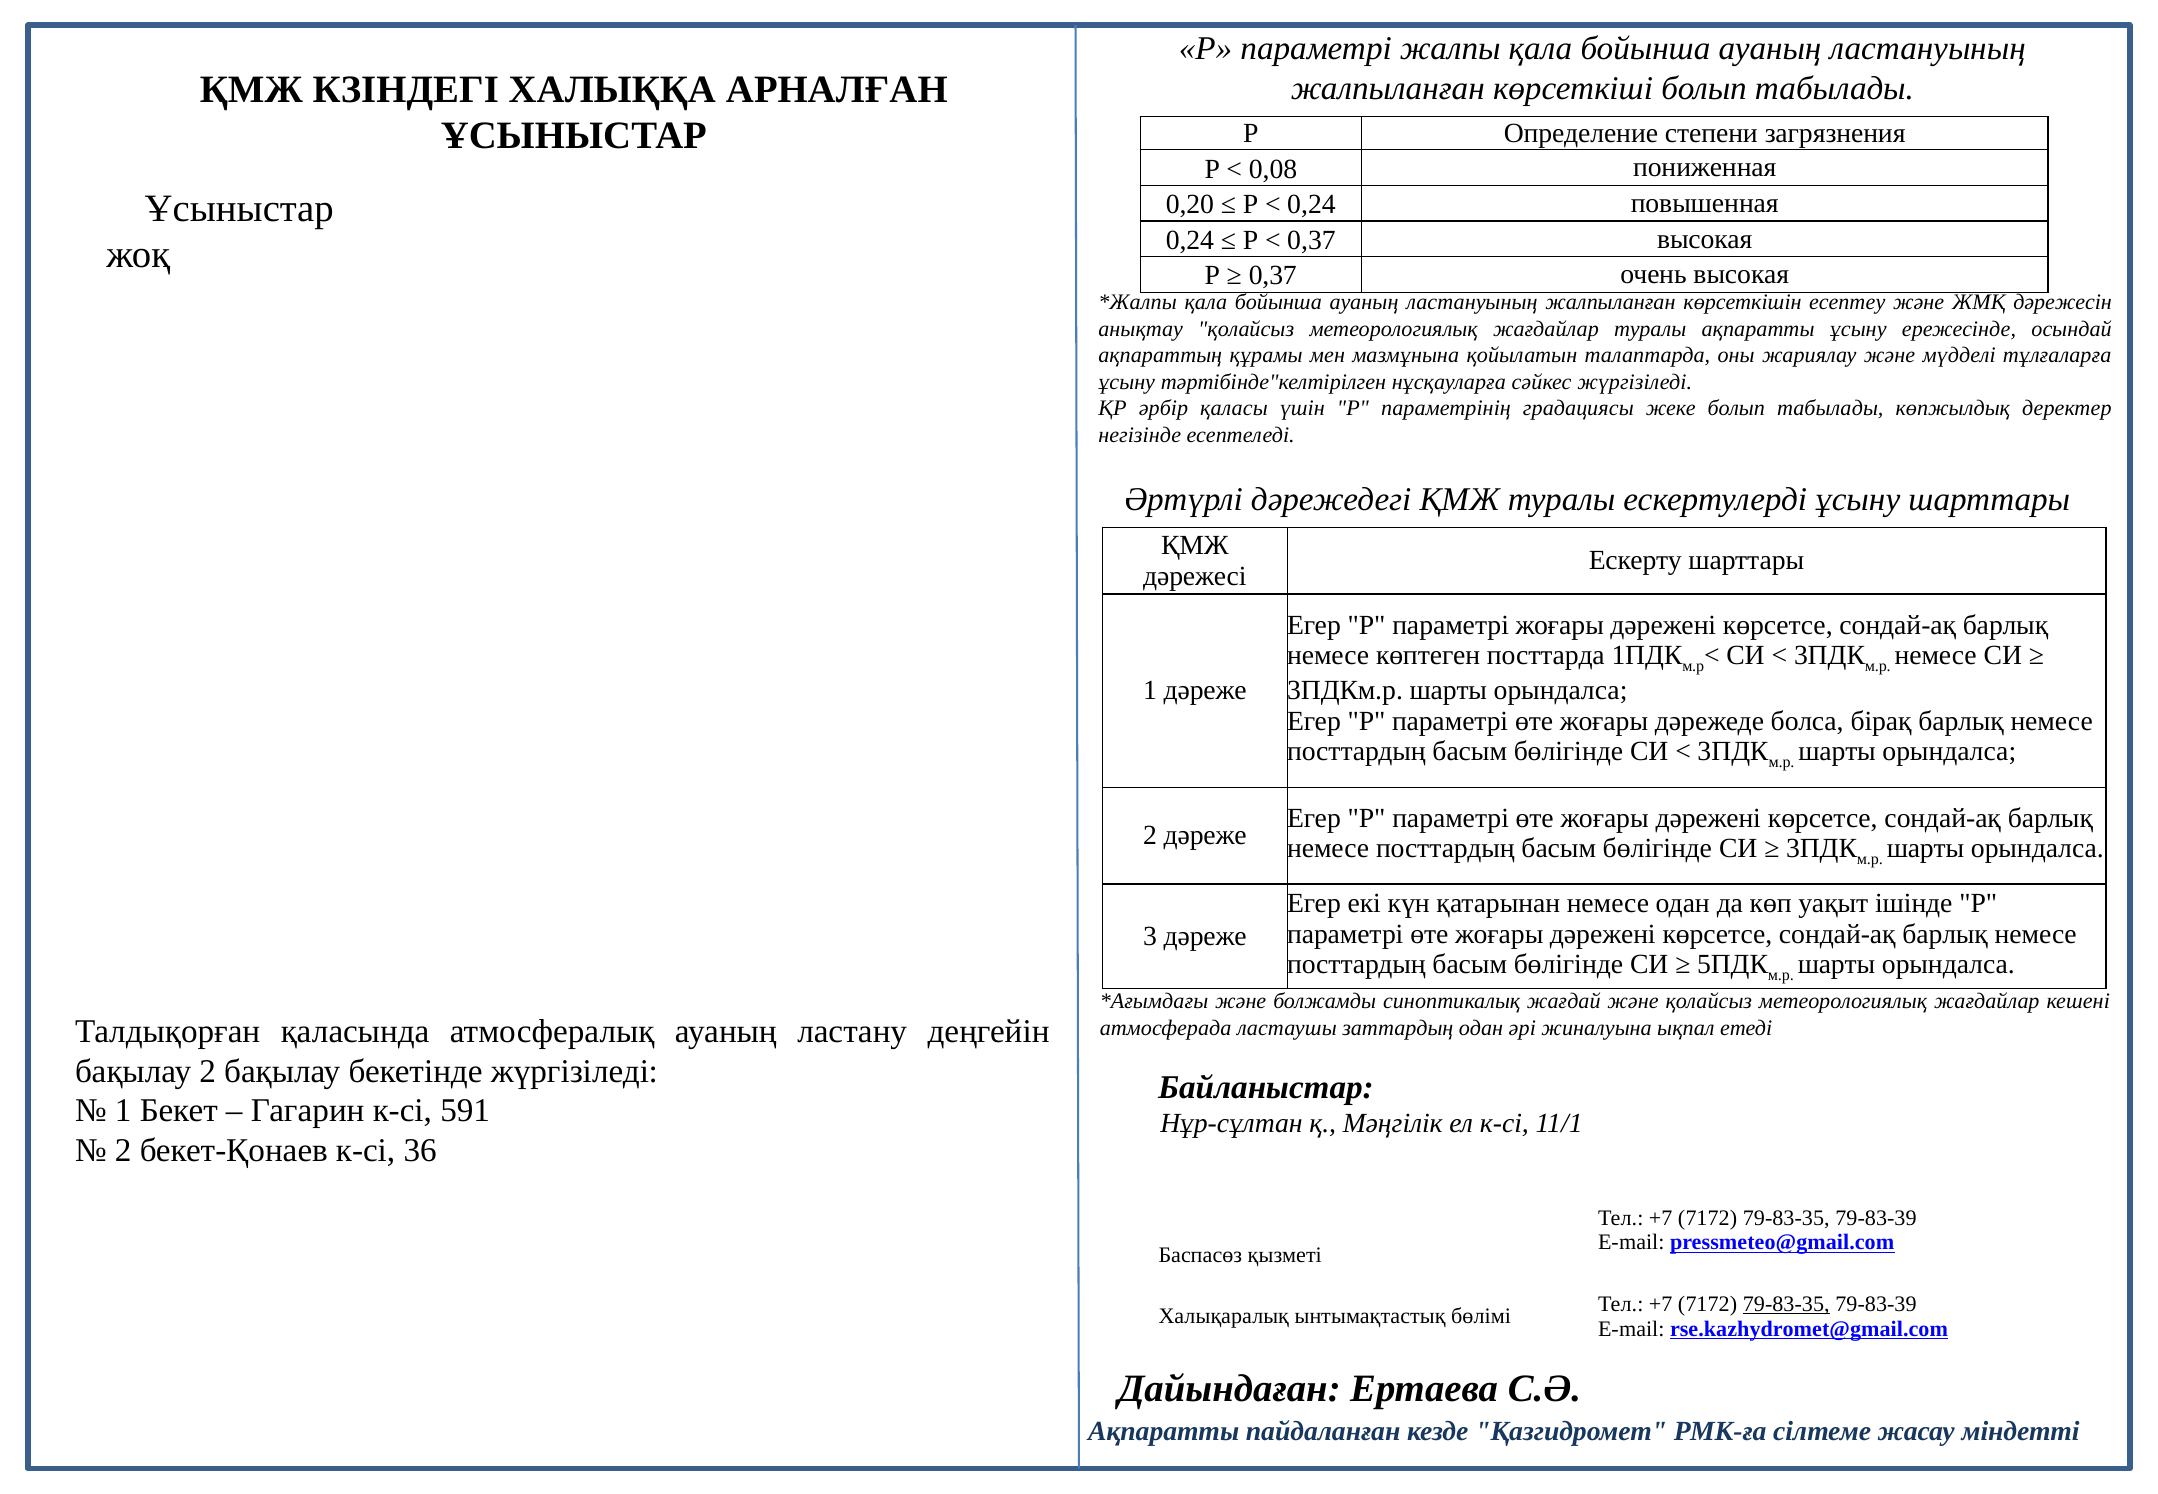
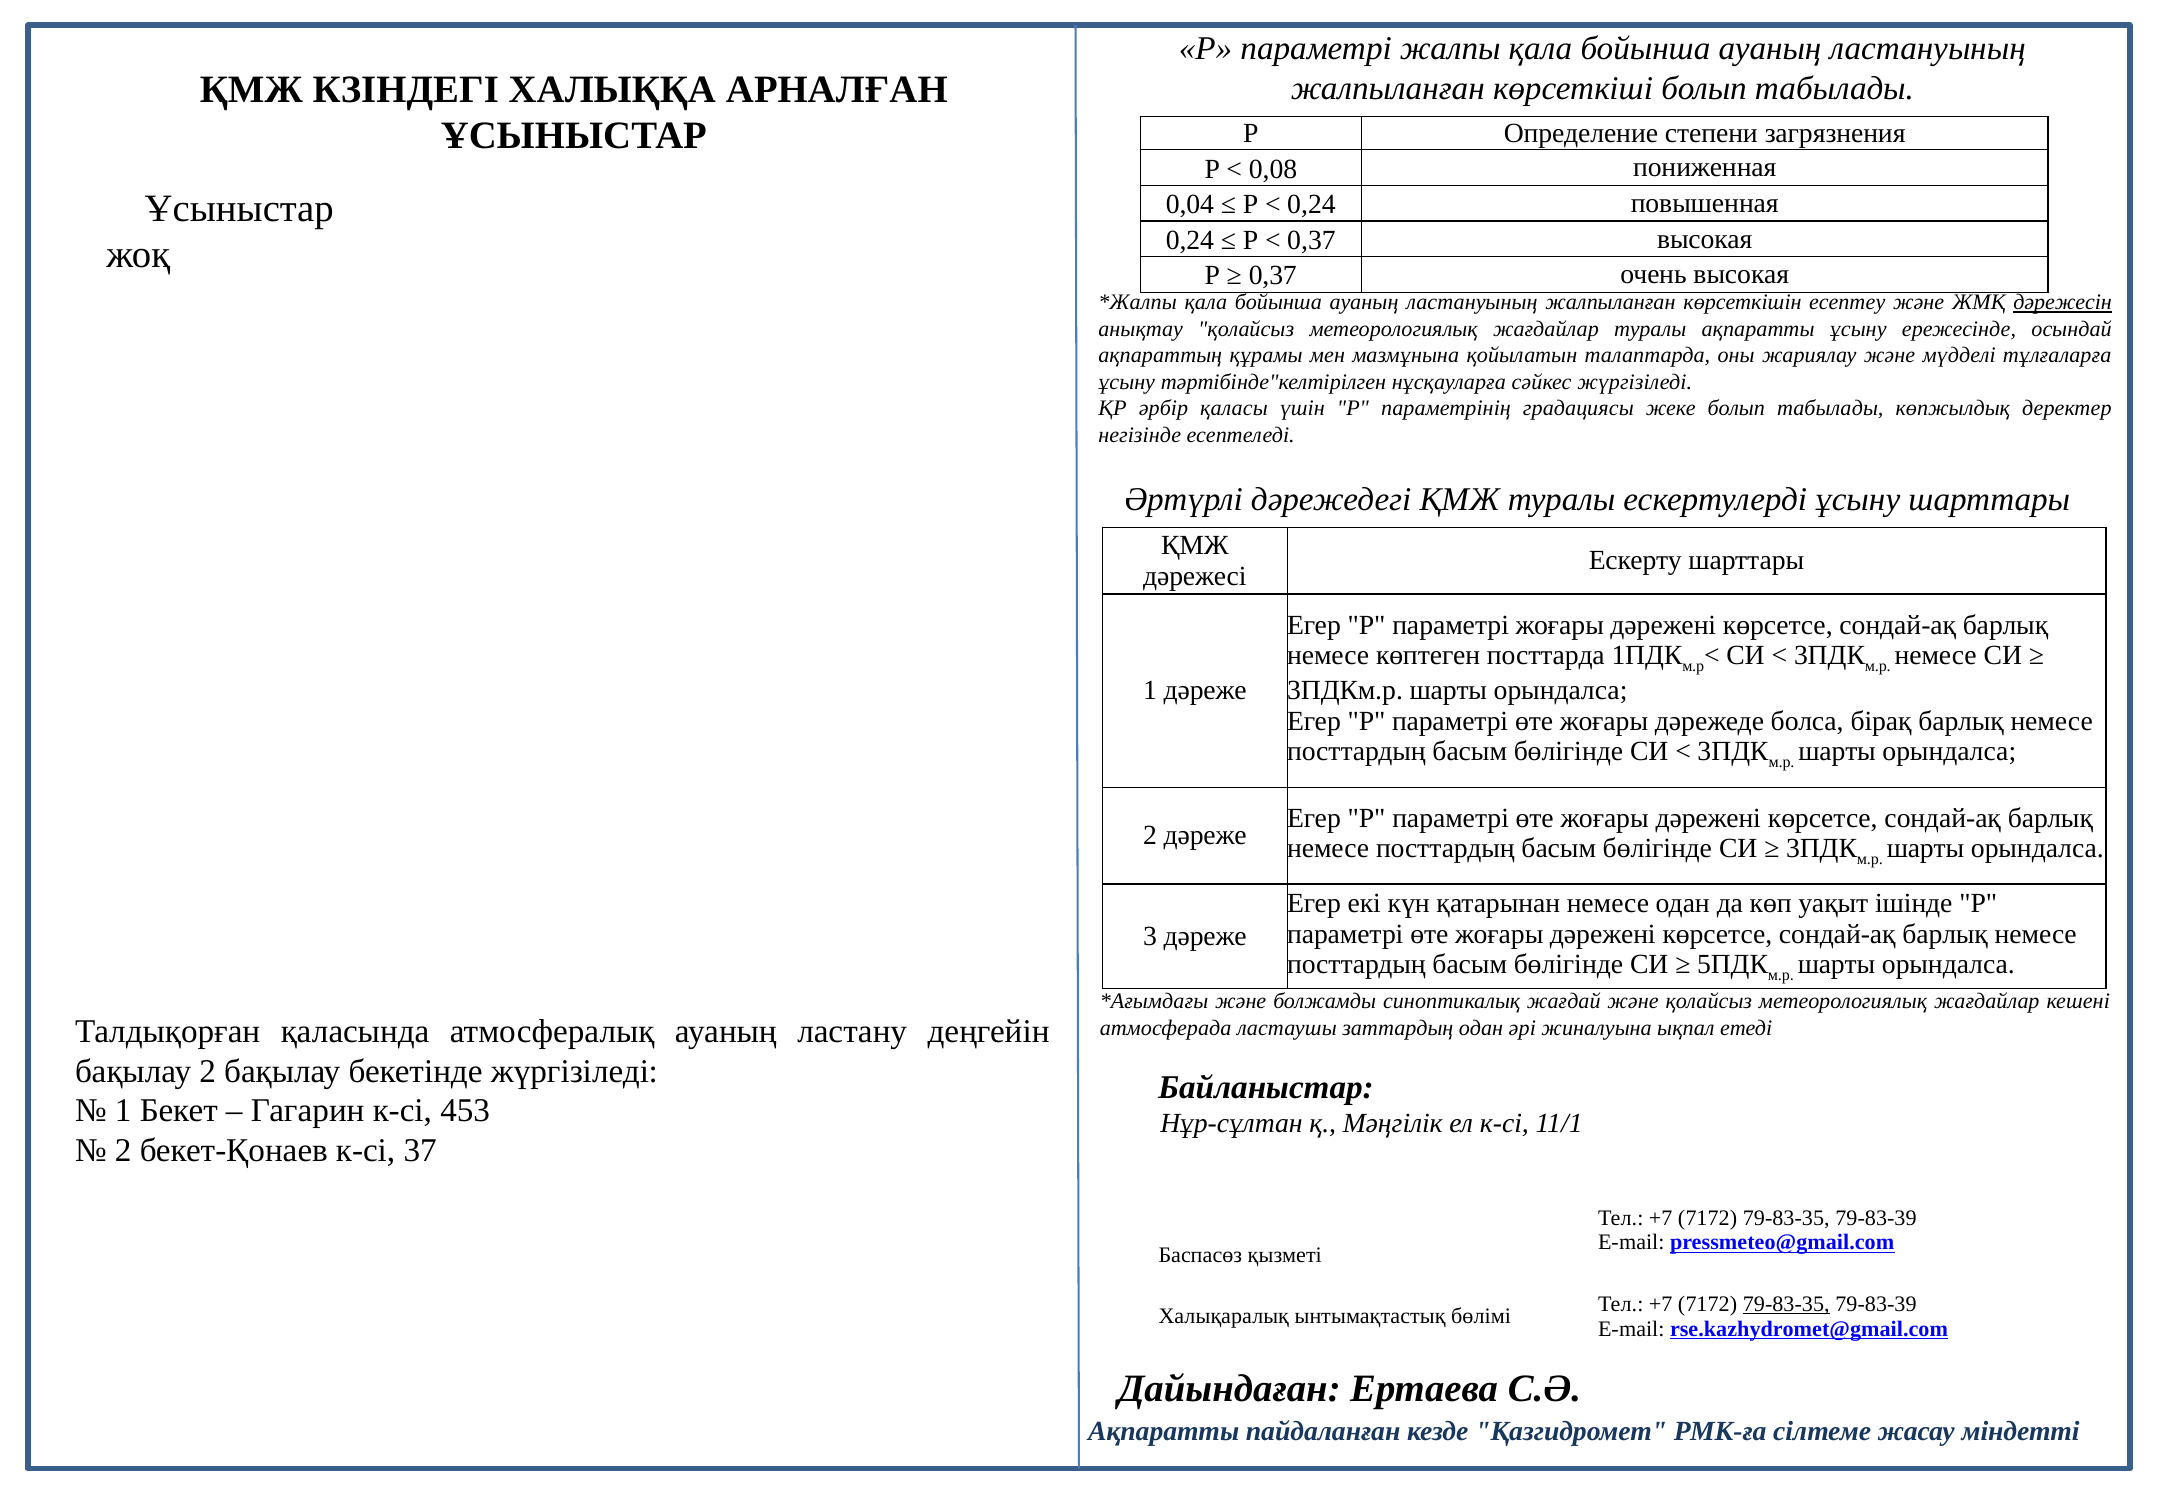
0,20: 0,20 -> 0,04
дәрежесін underline: none -> present
591: 591 -> 453
36: 36 -> 37
